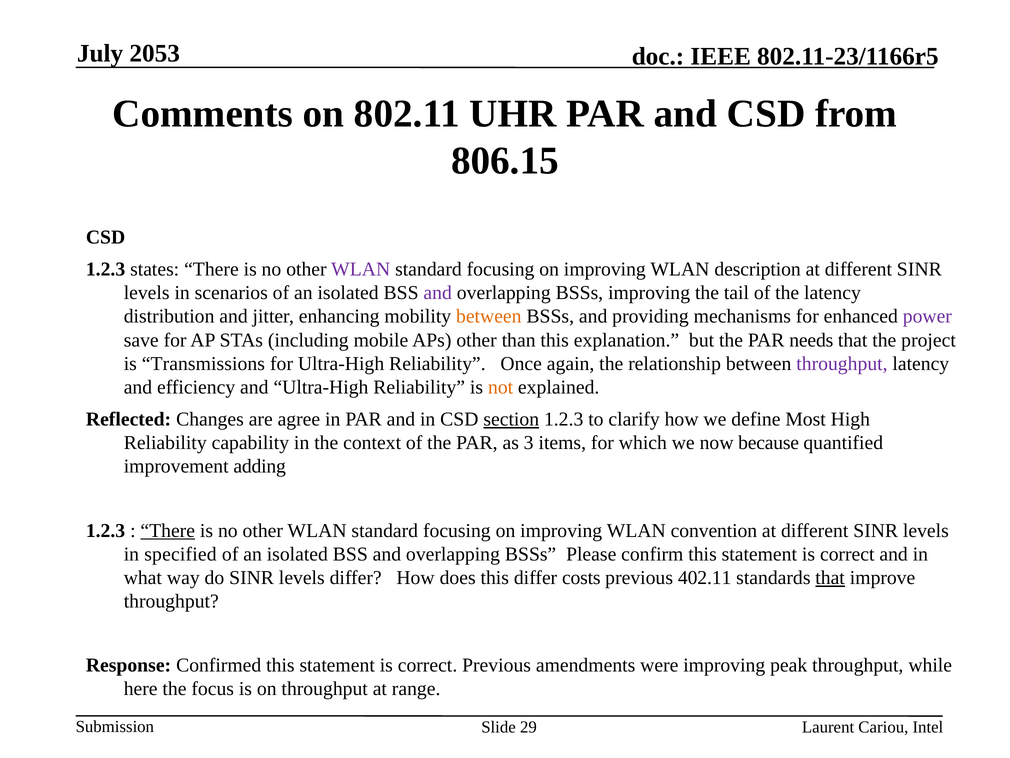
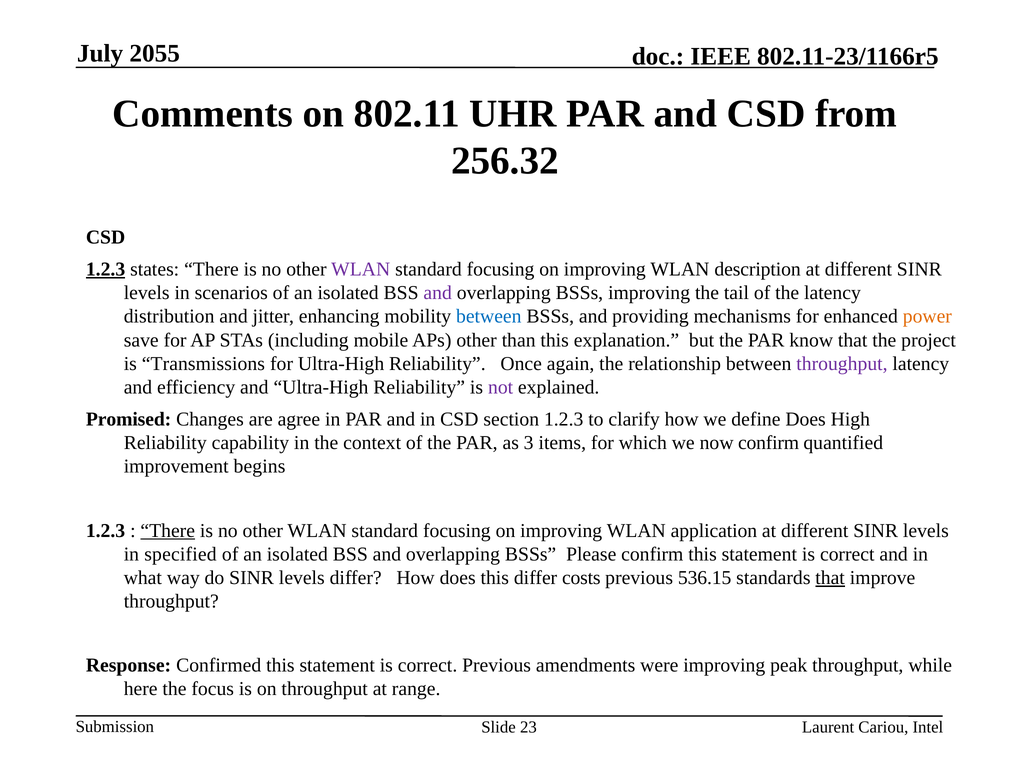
2053: 2053 -> 2055
806.15: 806.15 -> 256.32
1.2.3 at (106, 269) underline: none -> present
between at (489, 316) colour: orange -> blue
power colour: purple -> orange
needs: needs -> know
not colour: orange -> purple
Reflected: Reflected -> Promised
section underline: present -> none
define Most: Most -> Does
now because: because -> confirm
adding: adding -> begins
convention: convention -> application
402.11: 402.11 -> 536.15
29: 29 -> 23
